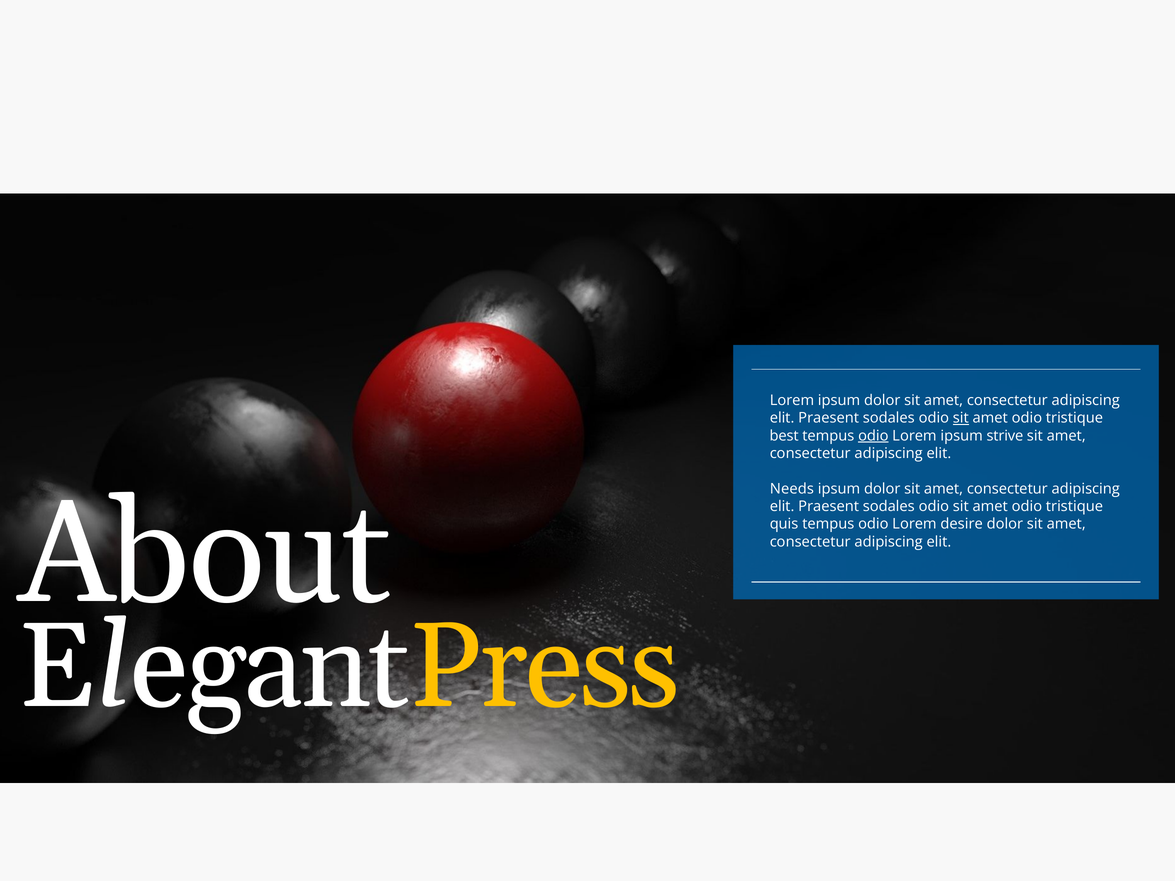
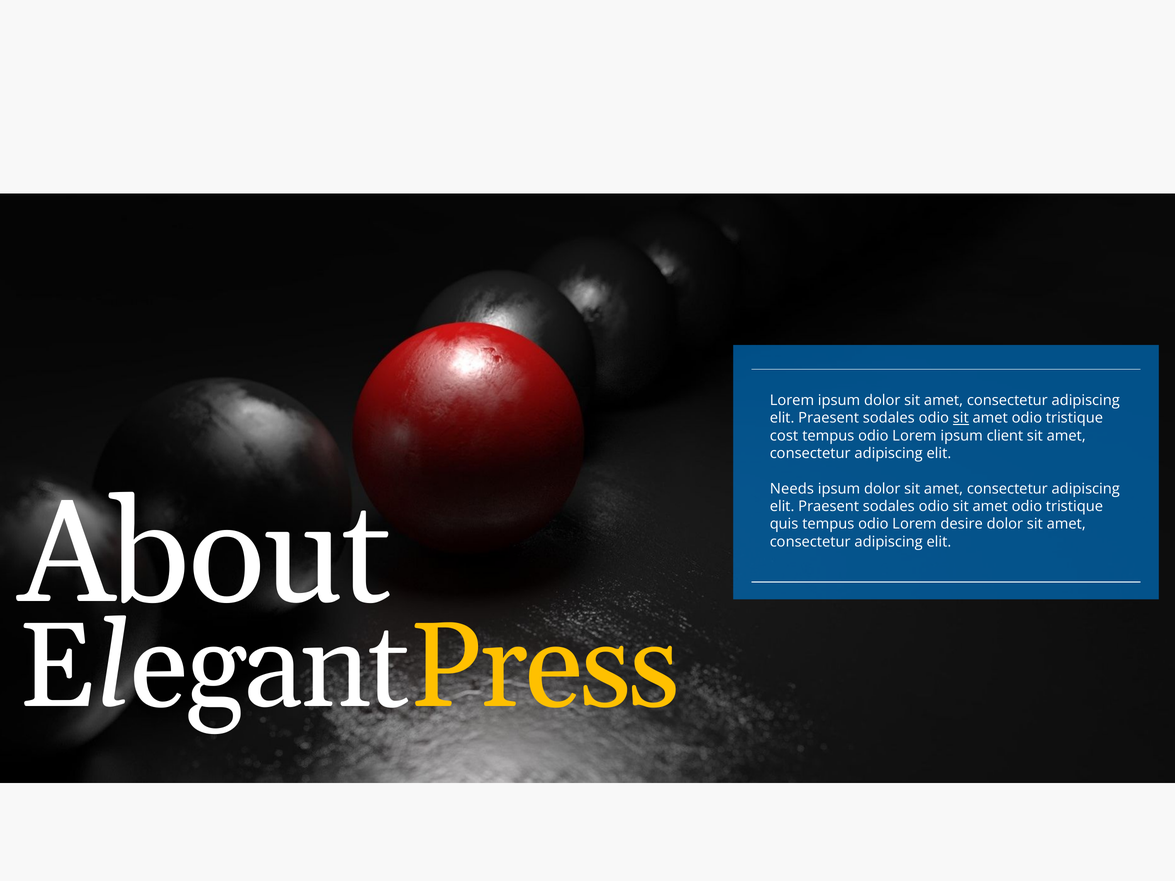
best: best -> cost
odio at (873, 436) underline: present -> none
strive: strive -> client
